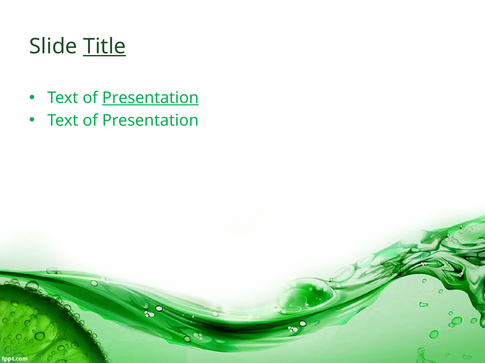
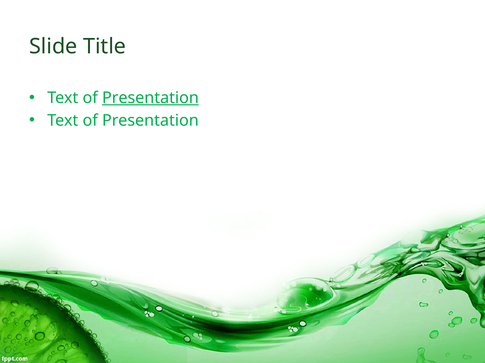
Title underline: present -> none
